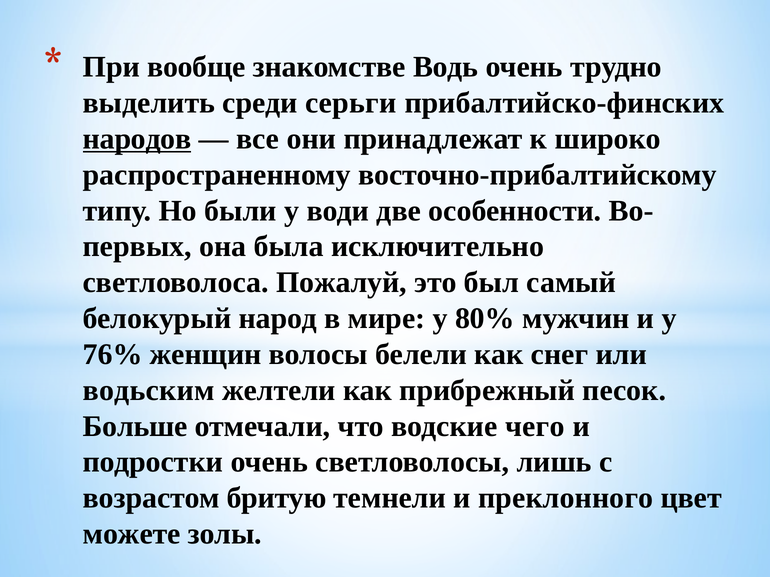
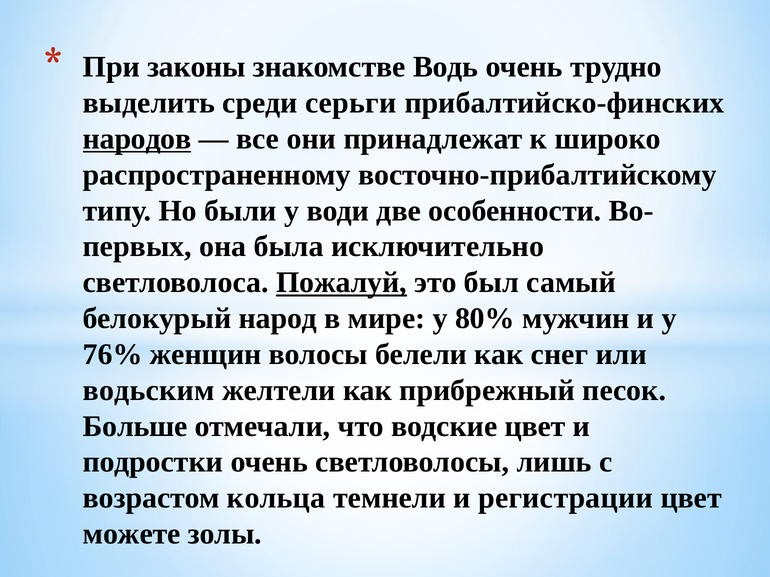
вообще: вообще -> законы
Пожалуй underline: none -> present
водские чего: чего -> цвет
бритую: бритую -> кольца
преклонного: преклонного -> регистрации
